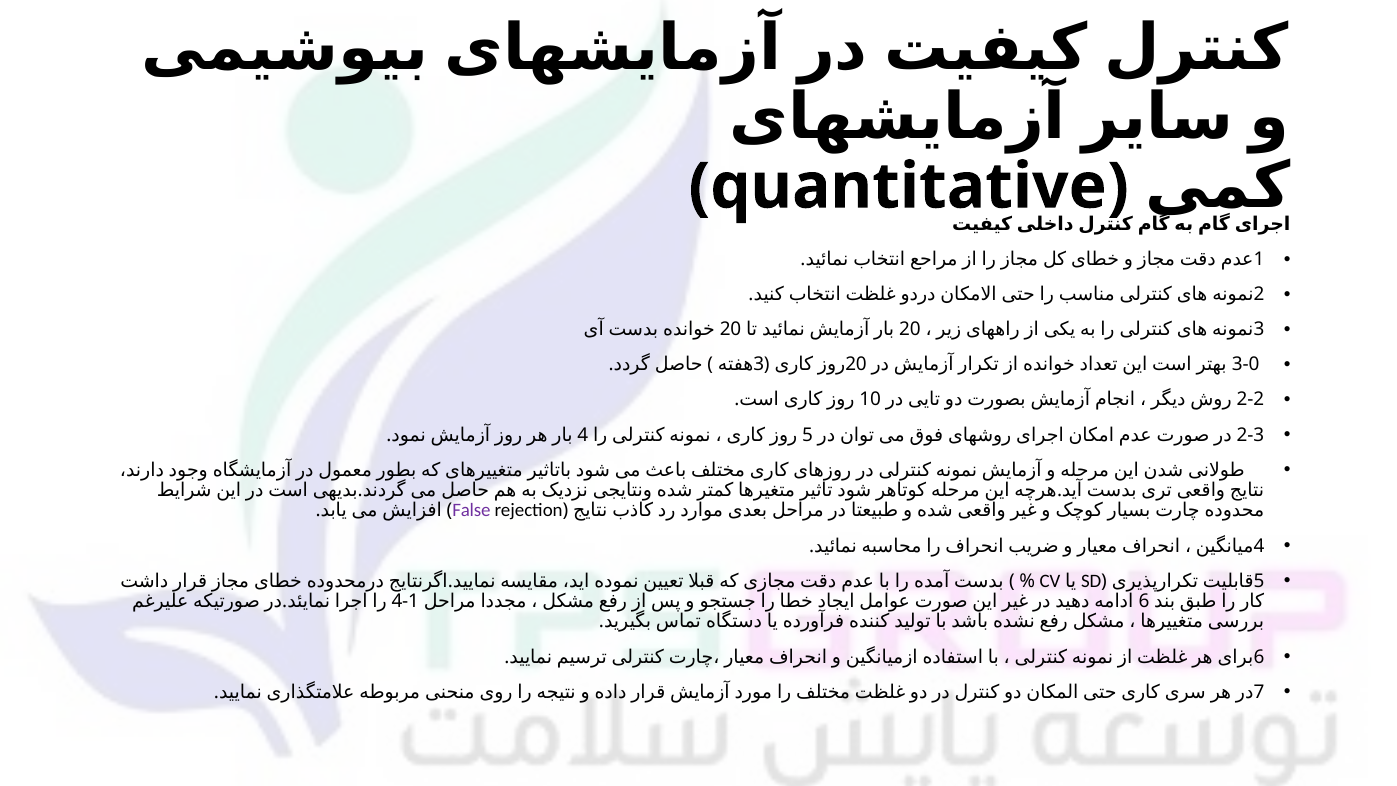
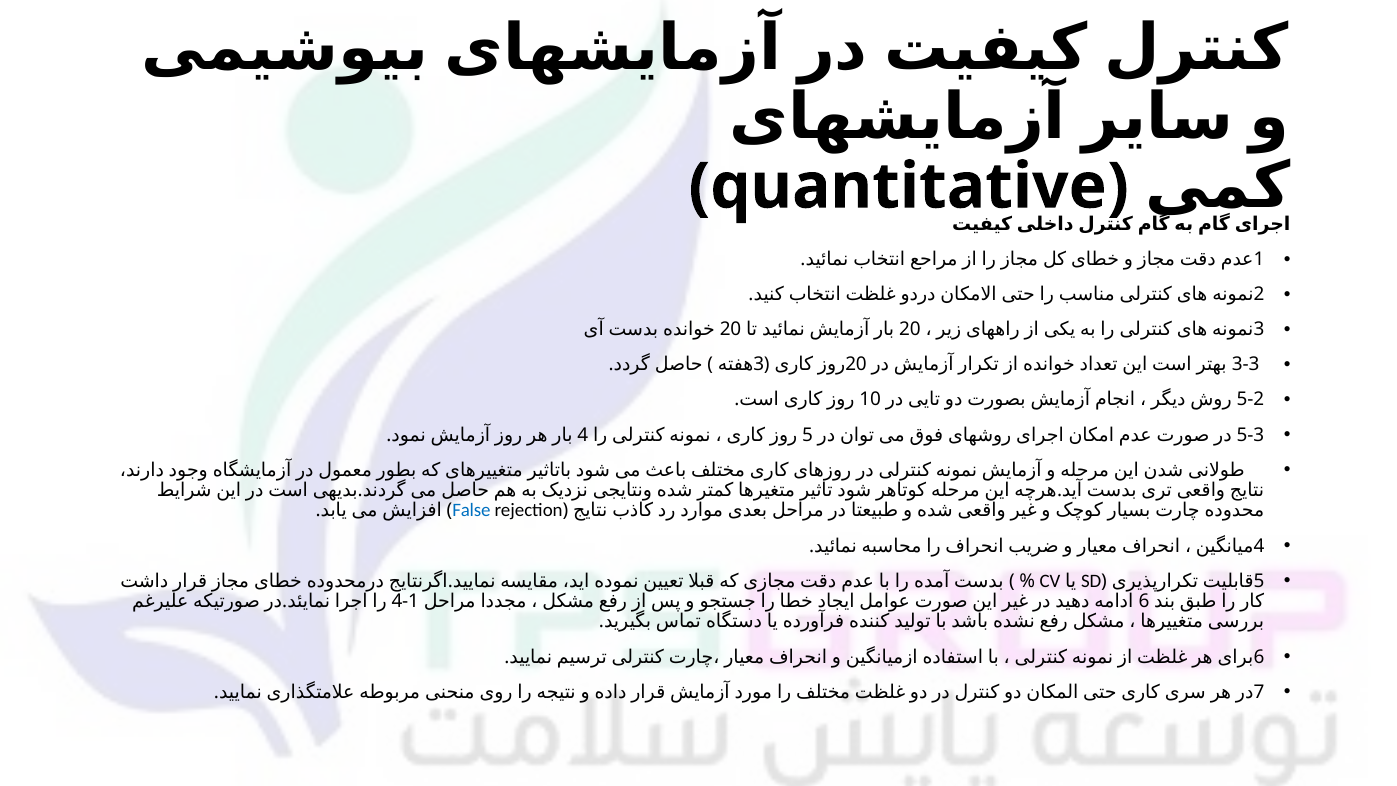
3-0: 3-0 -> 3-3
2-2: 2-2 -> 5-2
2-3: 2-3 -> 5-3
False colour: purple -> blue
